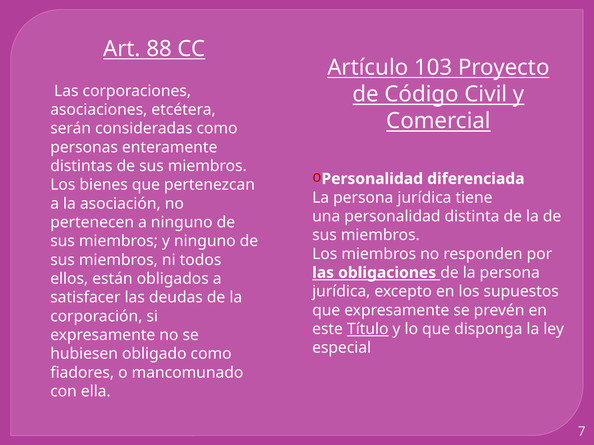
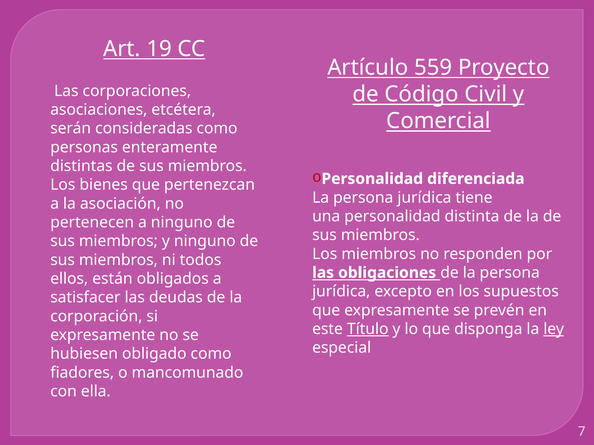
88: 88 -> 19
103: 103 -> 559
ley underline: none -> present
